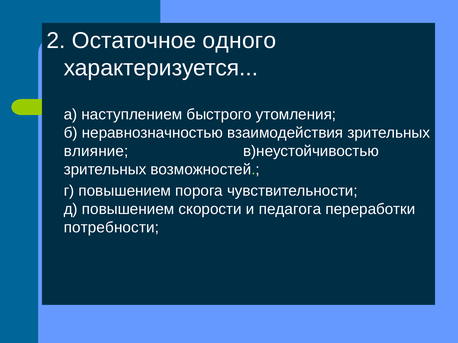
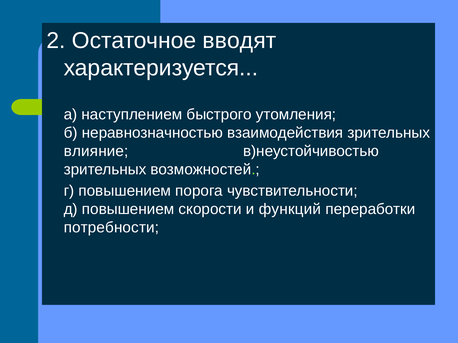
одного: одного -> вводят
педагога: педагога -> функций
